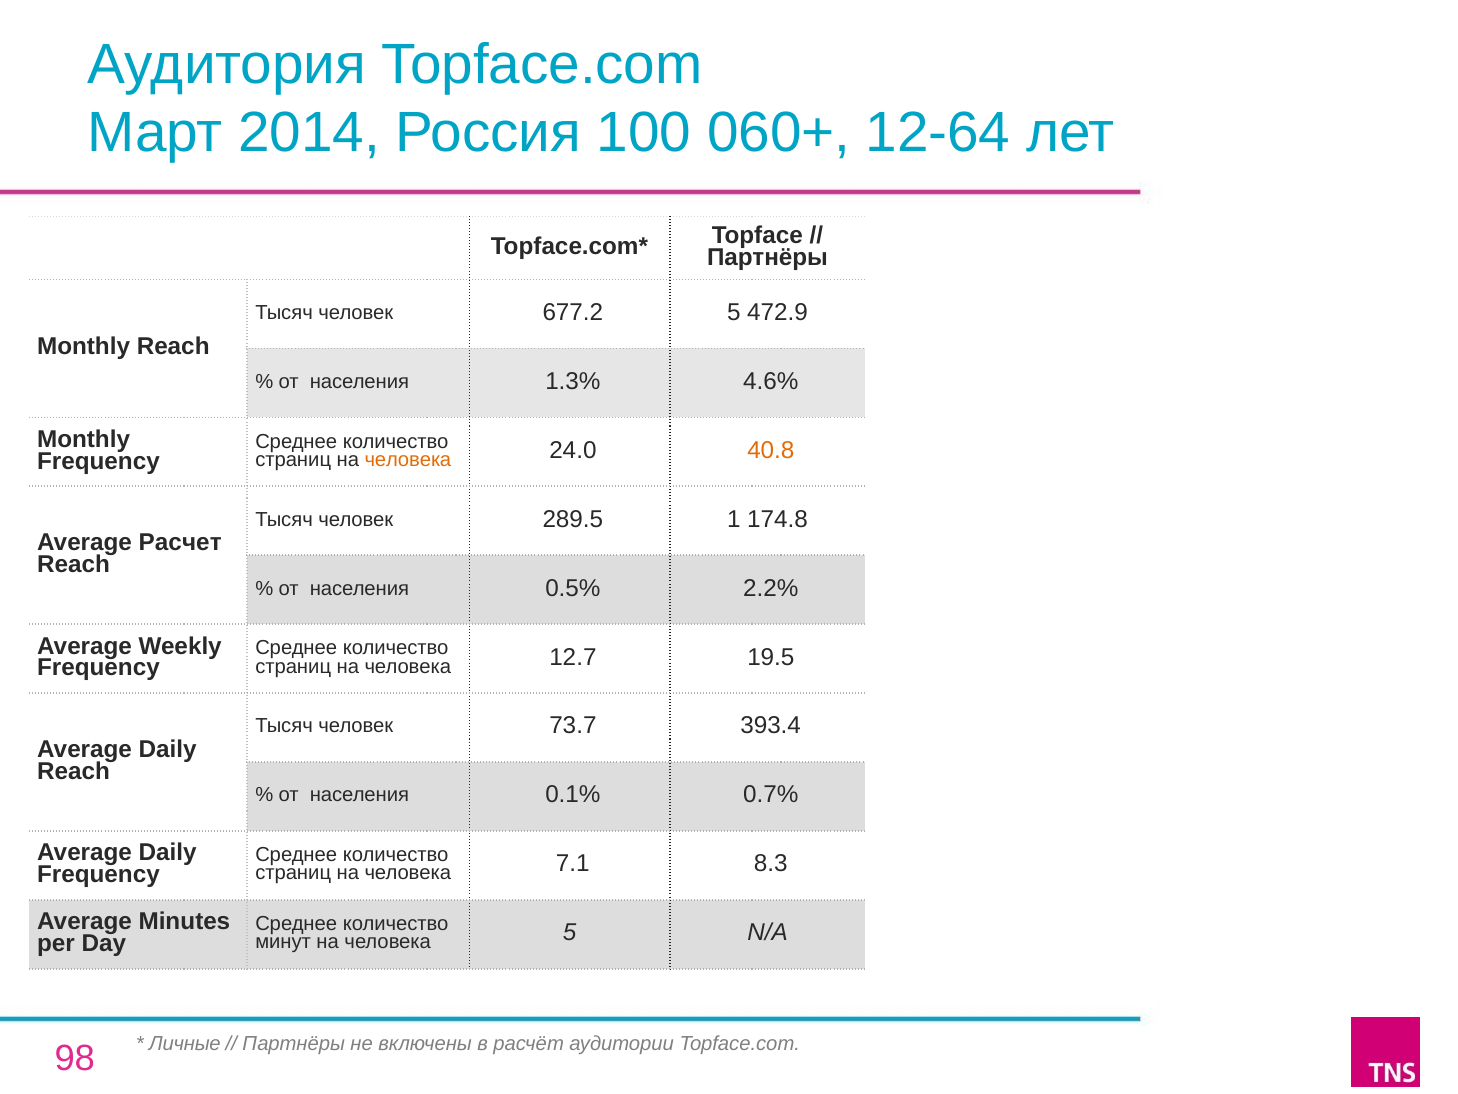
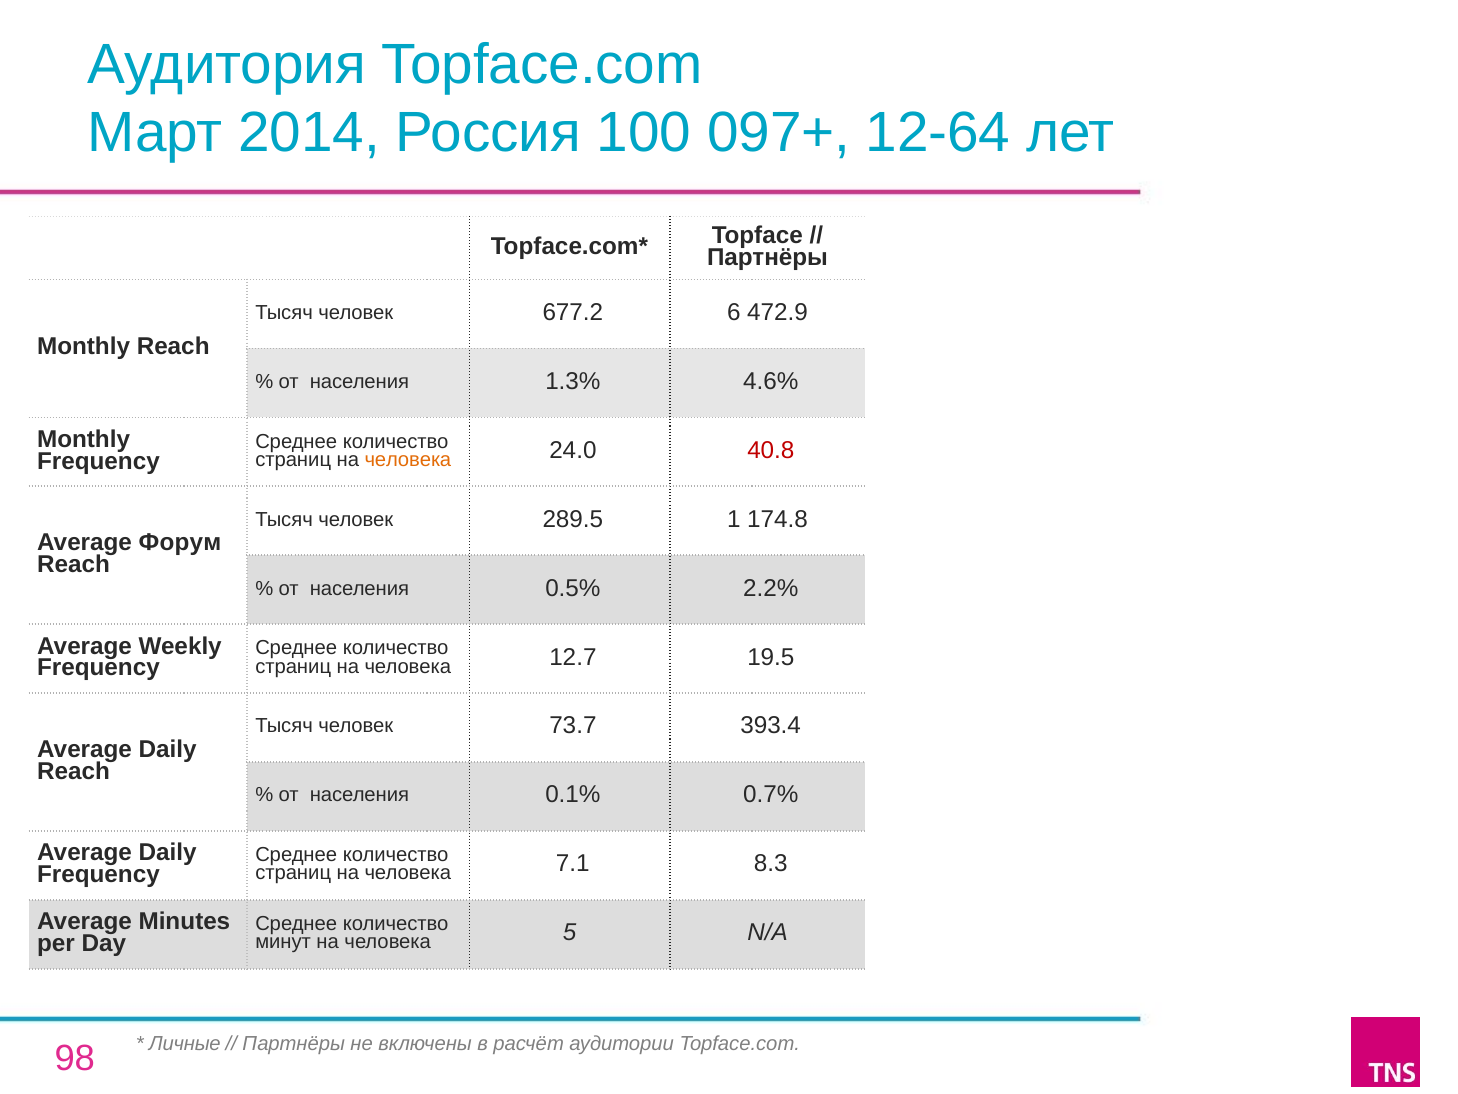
060+: 060+ -> 097+
677.2 5: 5 -> 6
40.8 colour: orange -> red
Расчет: Расчет -> Форум
